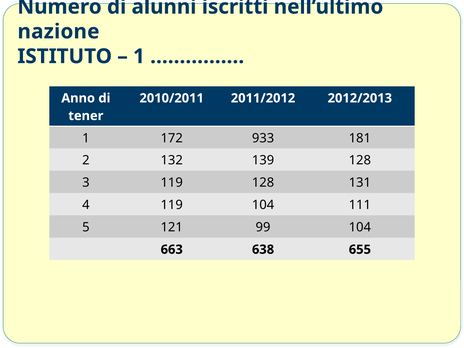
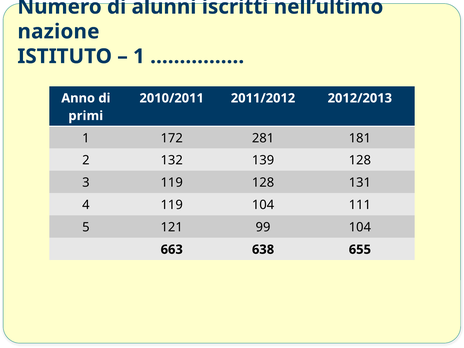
tener: tener -> primi
933: 933 -> 281
